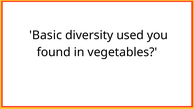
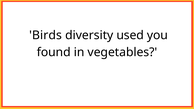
Basic: Basic -> Birds
